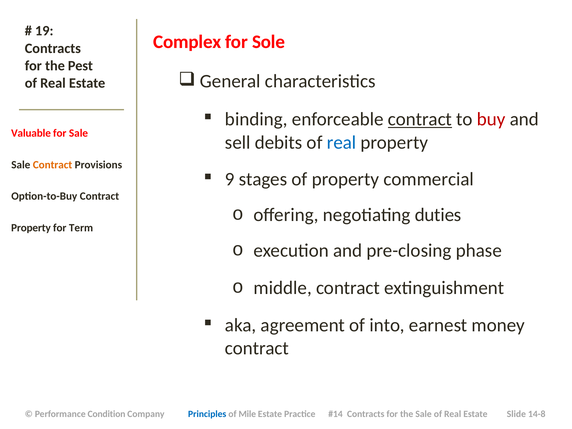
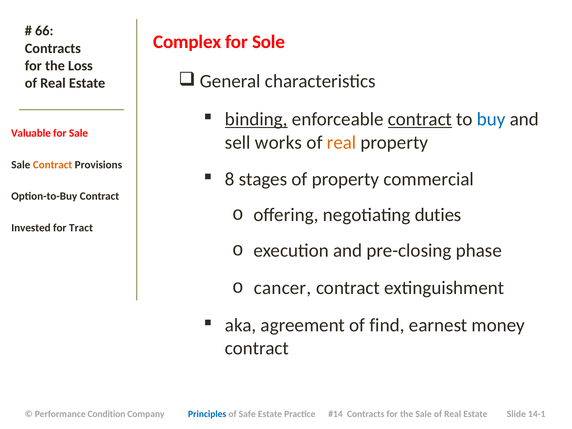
19: 19 -> 66
Pest: Pest -> Loss
binding underline: none -> present
buy colour: red -> blue
debits: debits -> works
real at (342, 142) colour: blue -> orange
9: 9 -> 8
Property at (31, 228): Property -> Invested
Term: Term -> Tract
middle: middle -> cancer
into: into -> find
Mile: Mile -> Safe
14-8: 14-8 -> 14-1
